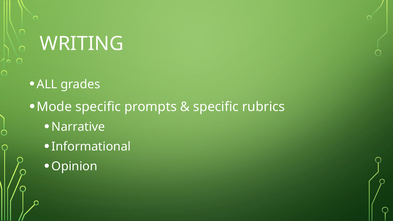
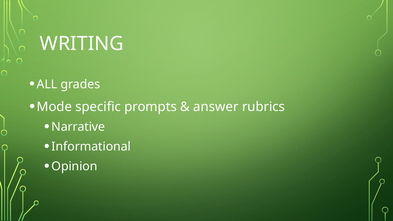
specific at (216, 107): specific -> answer
